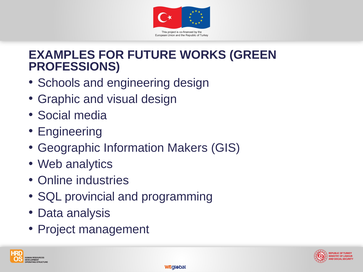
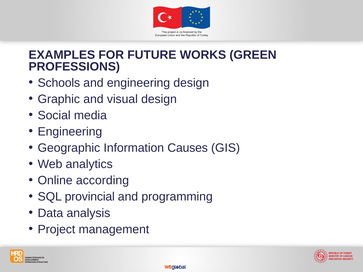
Makers: Makers -> Causes
industries: industries -> according
